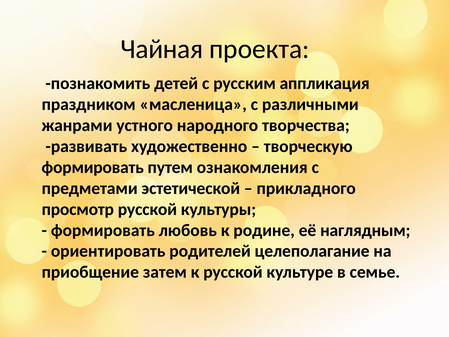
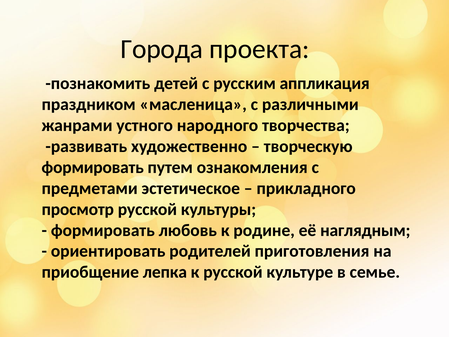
Чайная: Чайная -> Города
эстетической: эстетической -> эстетическое
целеполагание: целеполагание -> приготовления
затем: затем -> лепка
